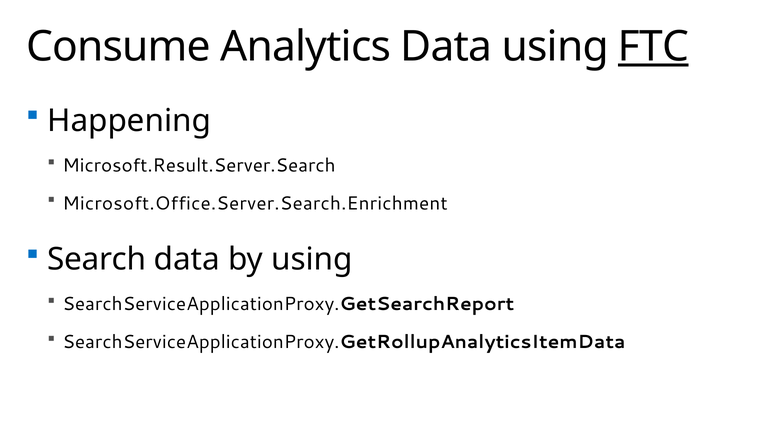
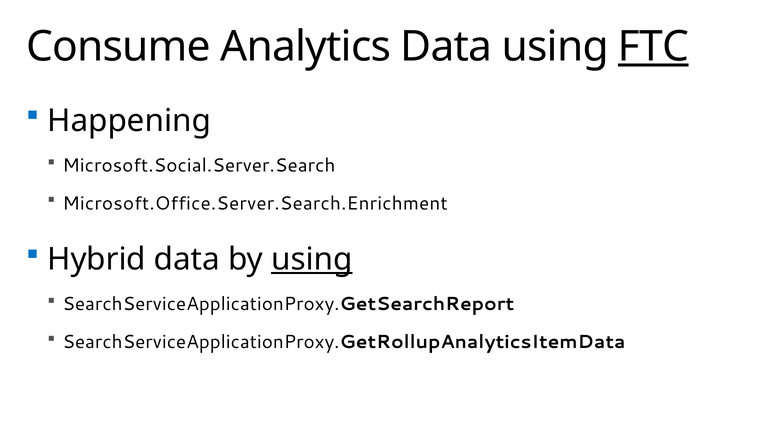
Microsoft.Result.Server.Search: Microsoft.Result.Server.Search -> Microsoft.Social.Server.Search
Search: Search -> Hybrid
using at (312, 260) underline: none -> present
